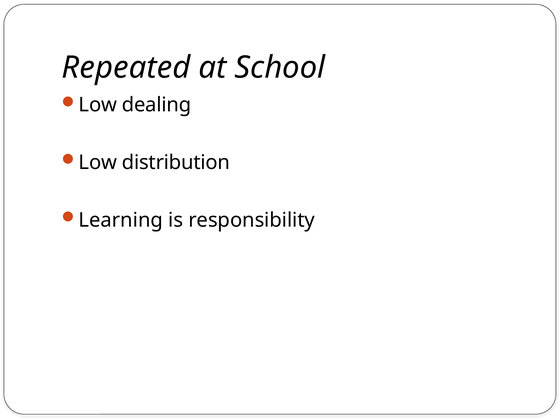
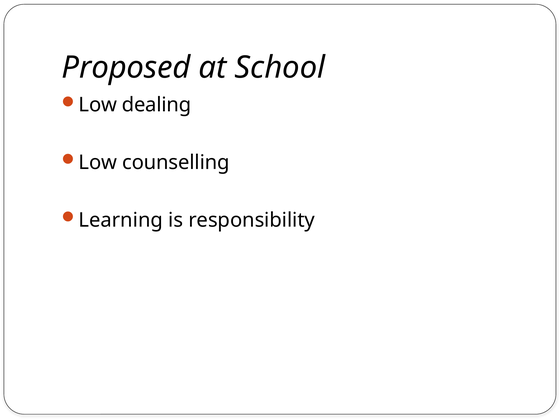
Repeated: Repeated -> Proposed
distribution: distribution -> counselling
